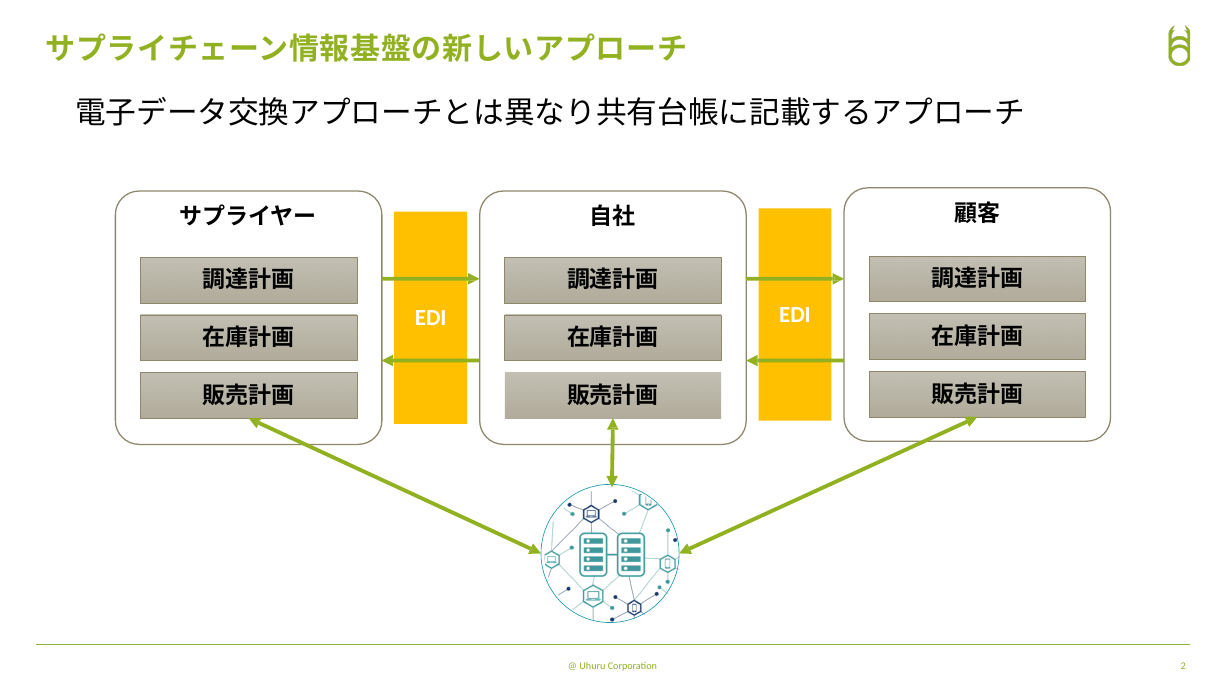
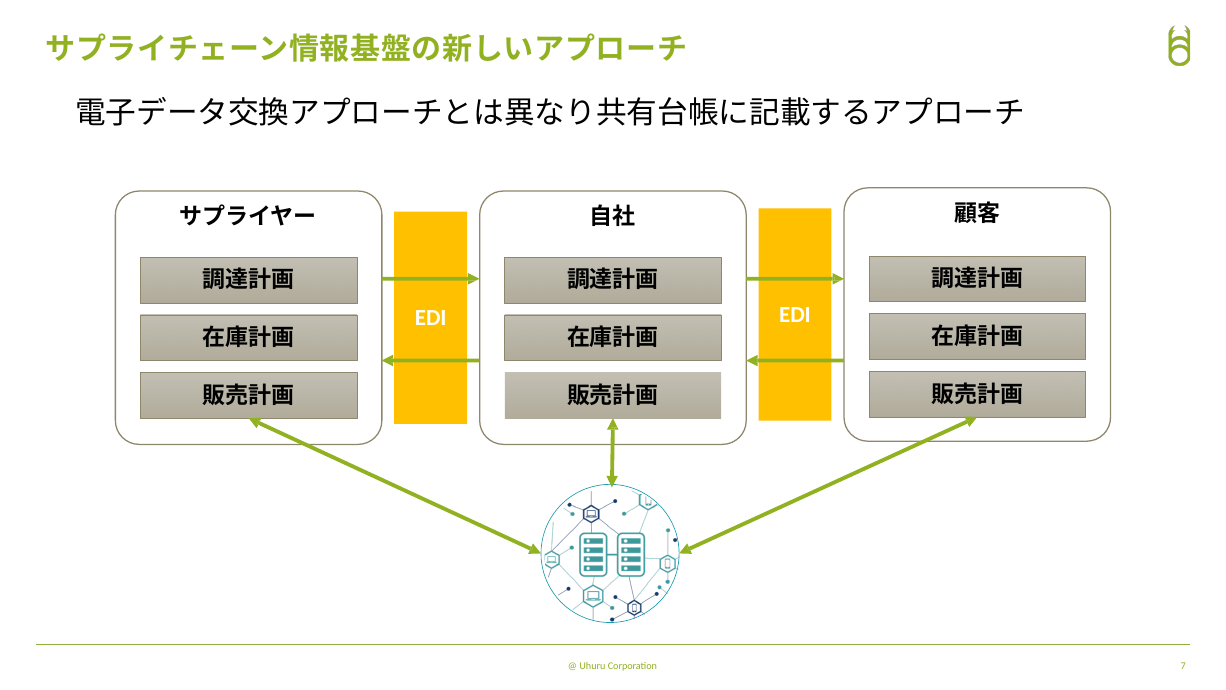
2: 2 -> 7
